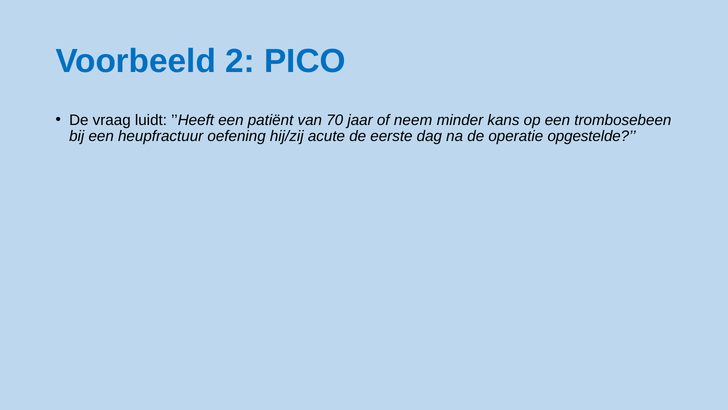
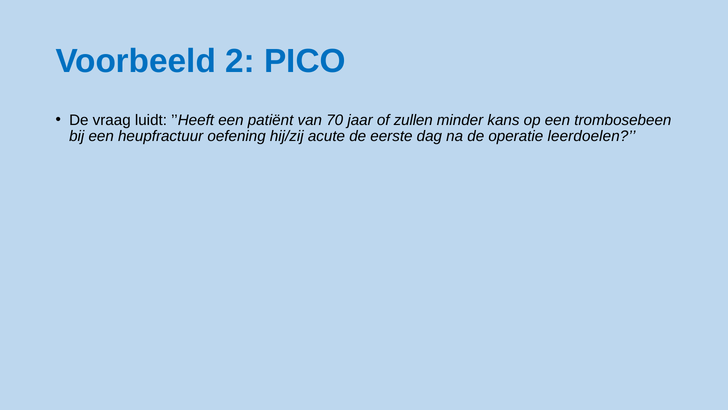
neem: neem -> zullen
opgestelde: opgestelde -> leerdoelen
